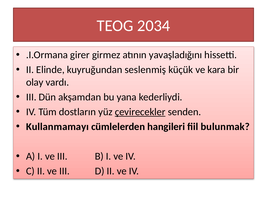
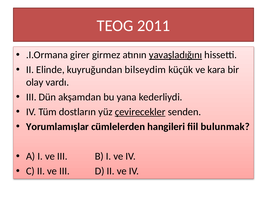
2034: 2034 -> 2011
yavaşladığını underline: none -> present
seslenmiş: seslenmiş -> bilseydim
Kullanmamayı: Kullanmamayı -> Yorumlamışlar
